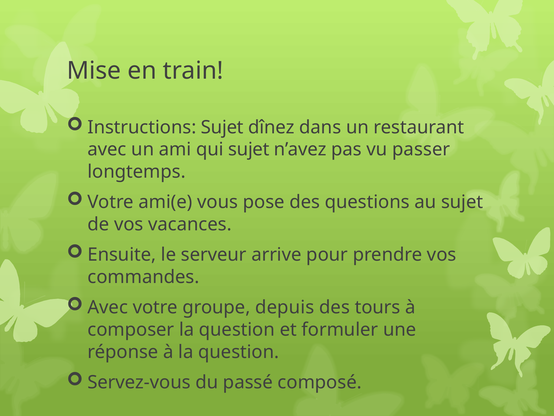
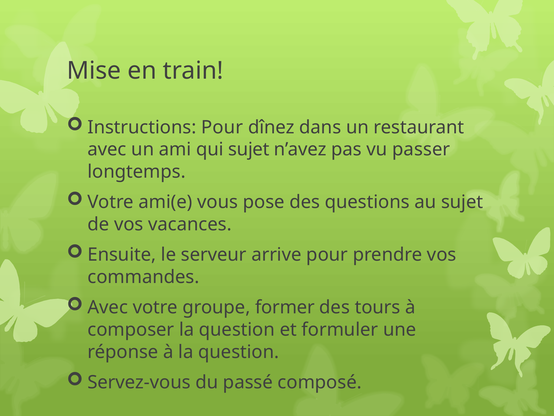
Instructions Sujet: Sujet -> Pour
depuis: depuis -> former
